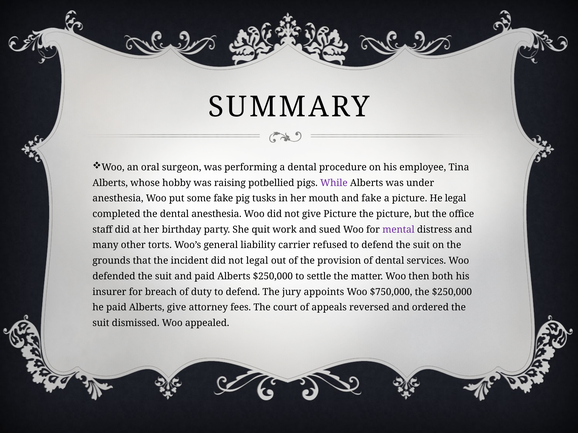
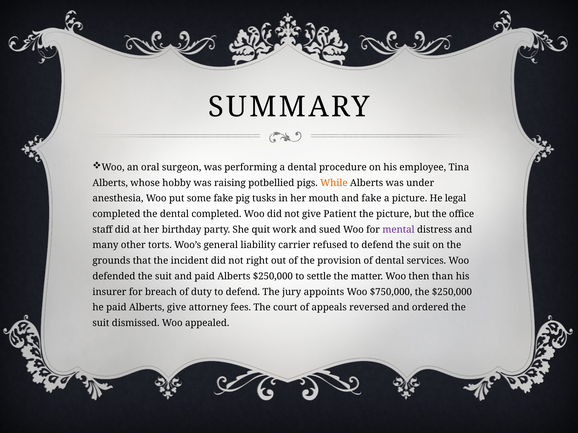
While colour: purple -> orange
dental anesthesia: anesthesia -> completed
give Picture: Picture -> Patient
not legal: legal -> right
both: both -> than
